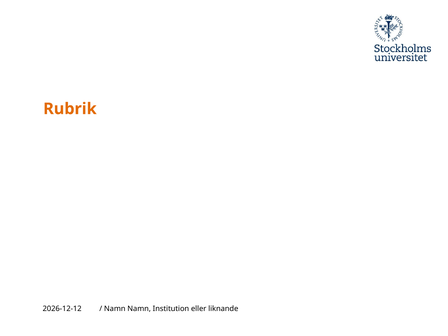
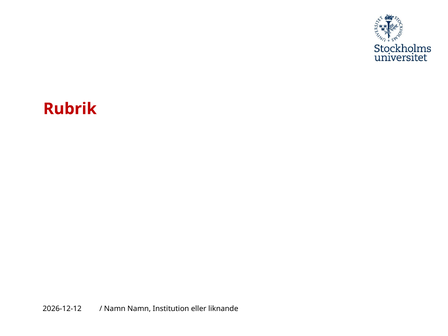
Rubrik colour: orange -> red
